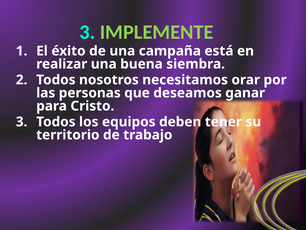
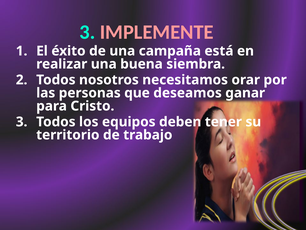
IMPLEMENTE colour: light green -> pink
